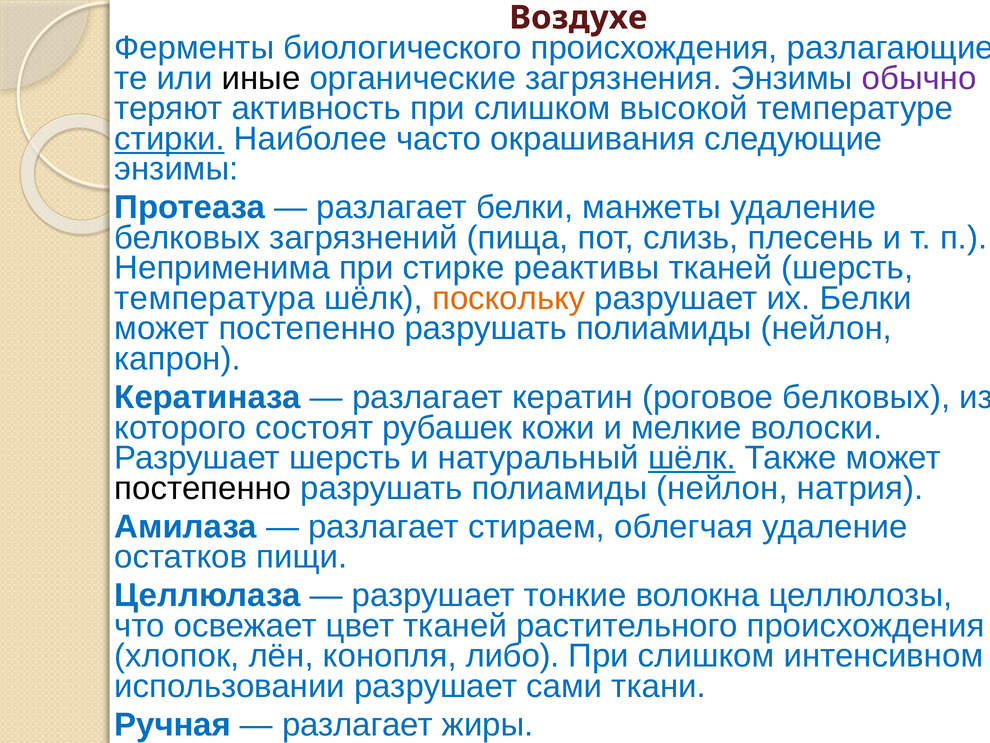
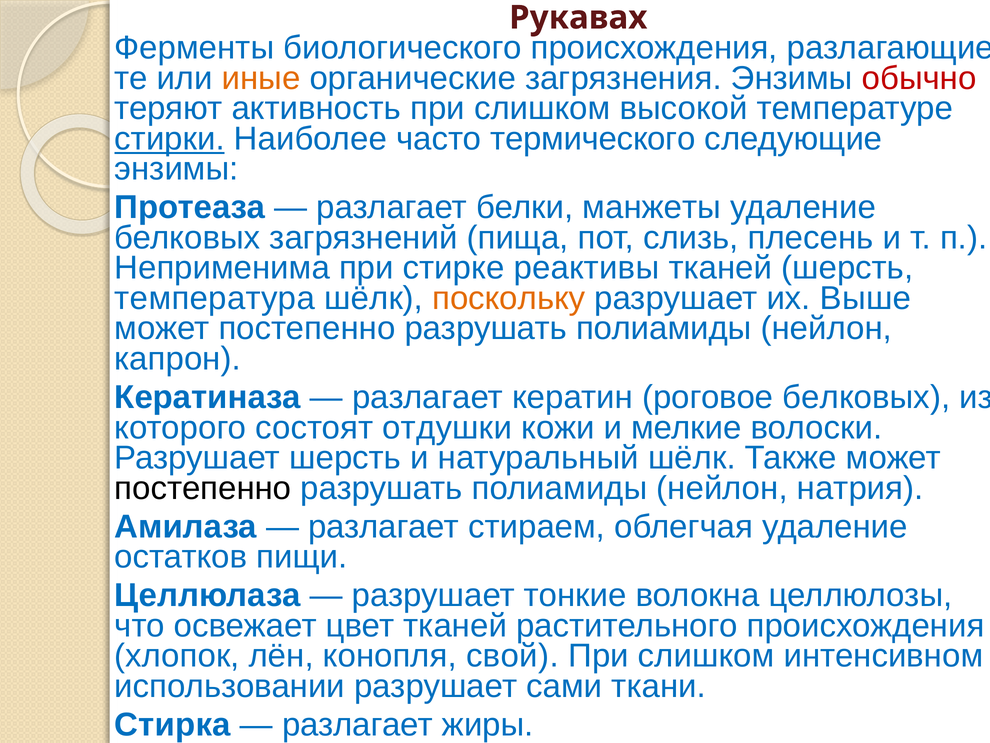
Воздухе: Воздухе -> Рукавах
иные colour: black -> orange
обычно colour: purple -> red
окрашивания: окрашивания -> термического
их Белки: Белки -> Выше
рубашек: рубашек -> отдушки
шёлк at (692, 458) underline: present -> none
либо: либо -> свой
Ручная: Ручная -> Стирка
